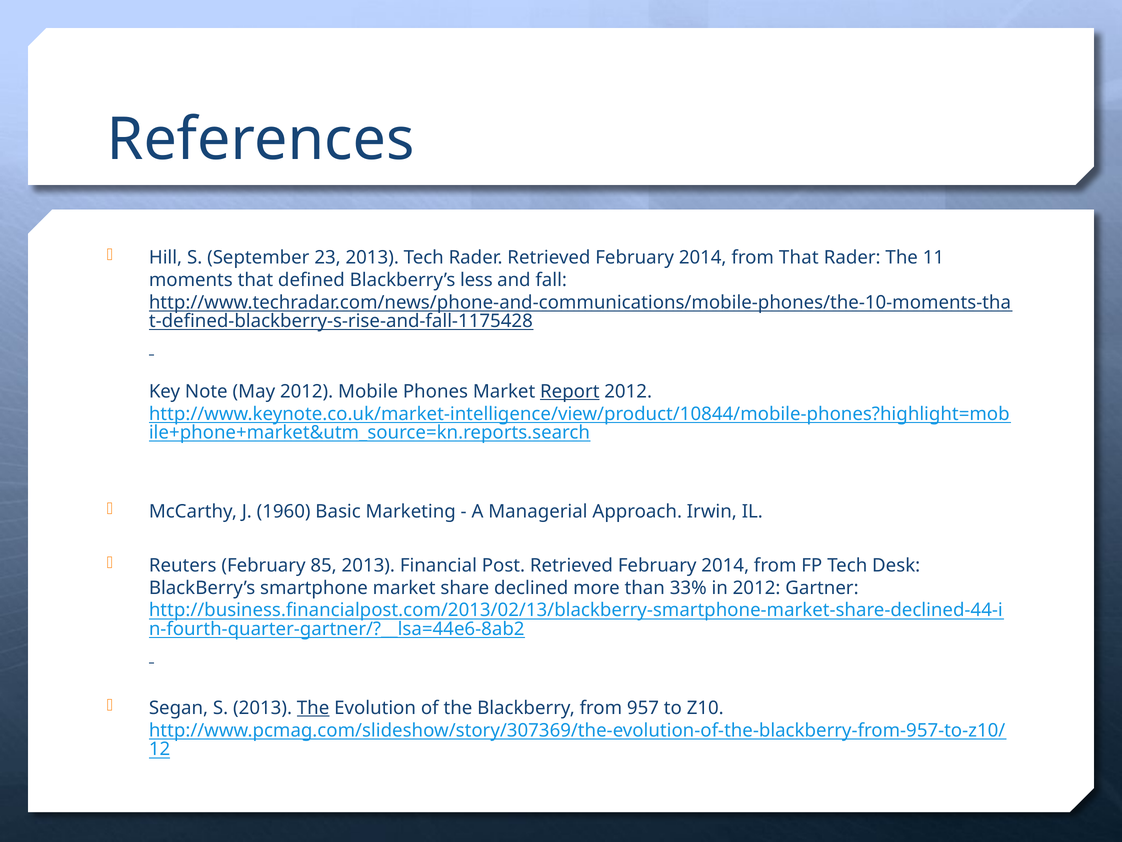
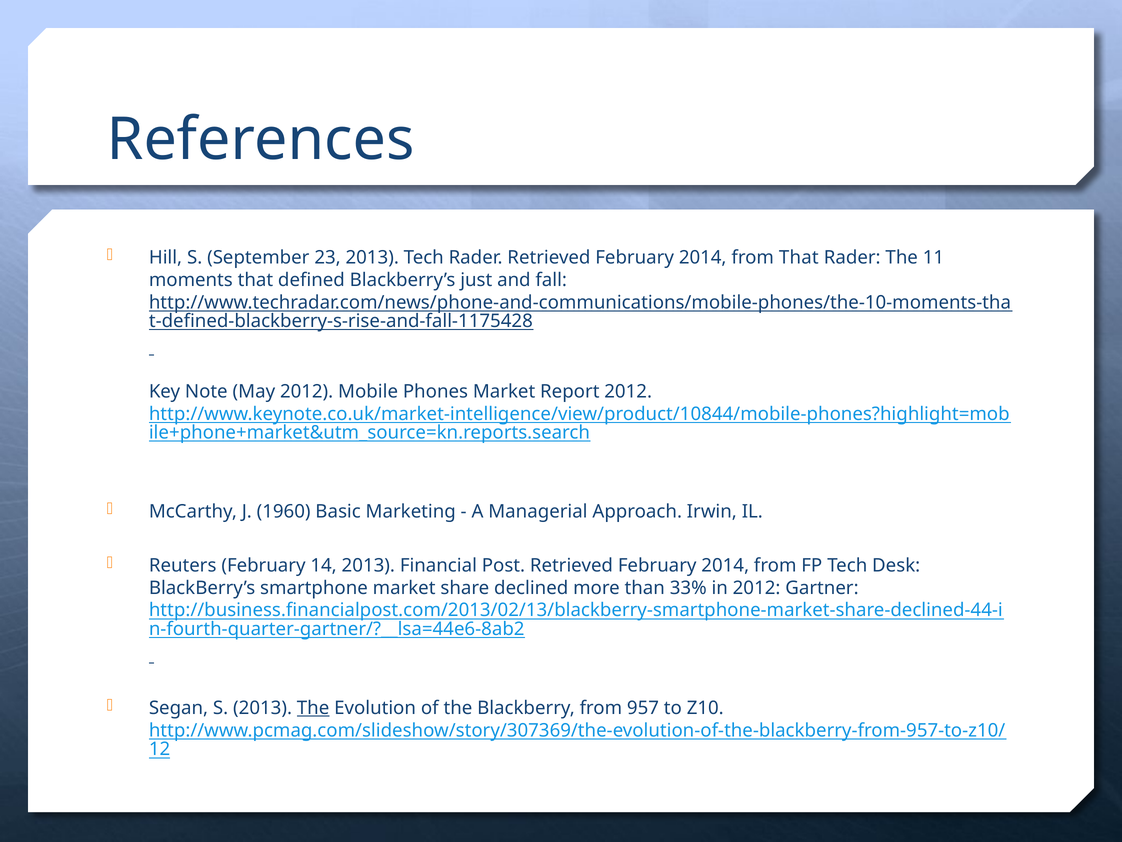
less: less -> just
Report underline: present -> none
85: 85 -> 14
